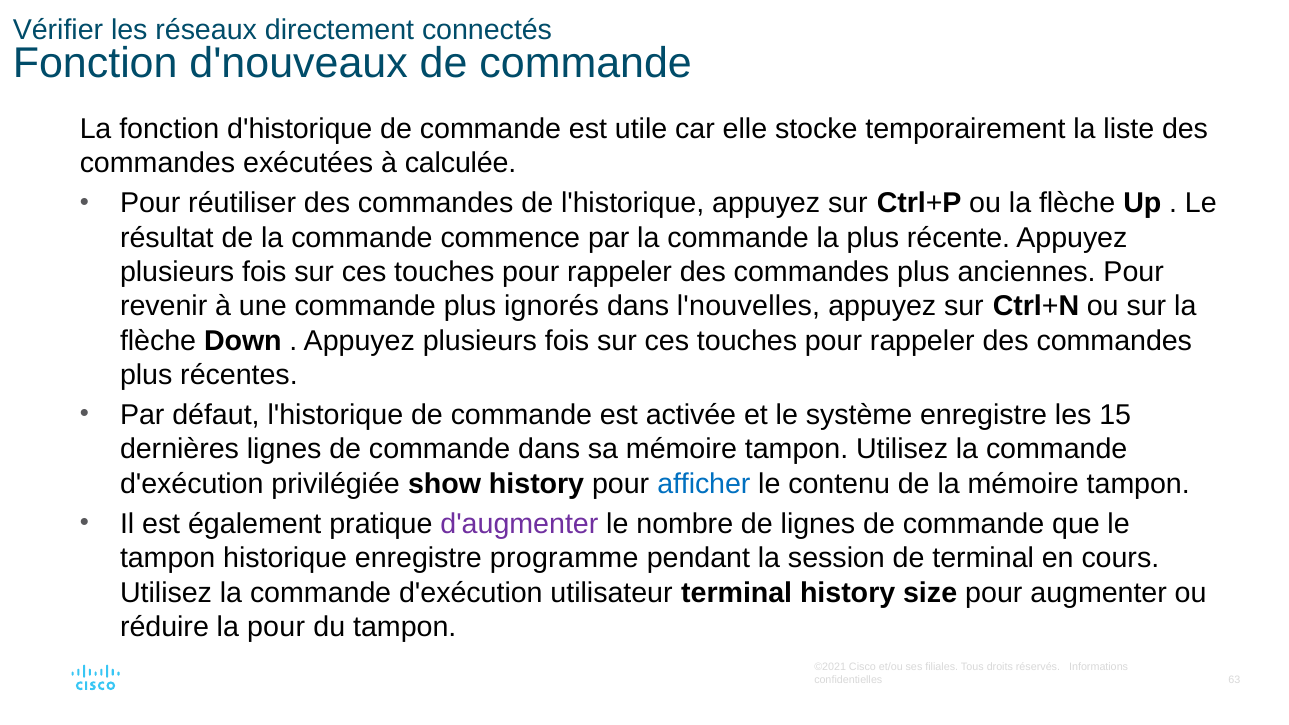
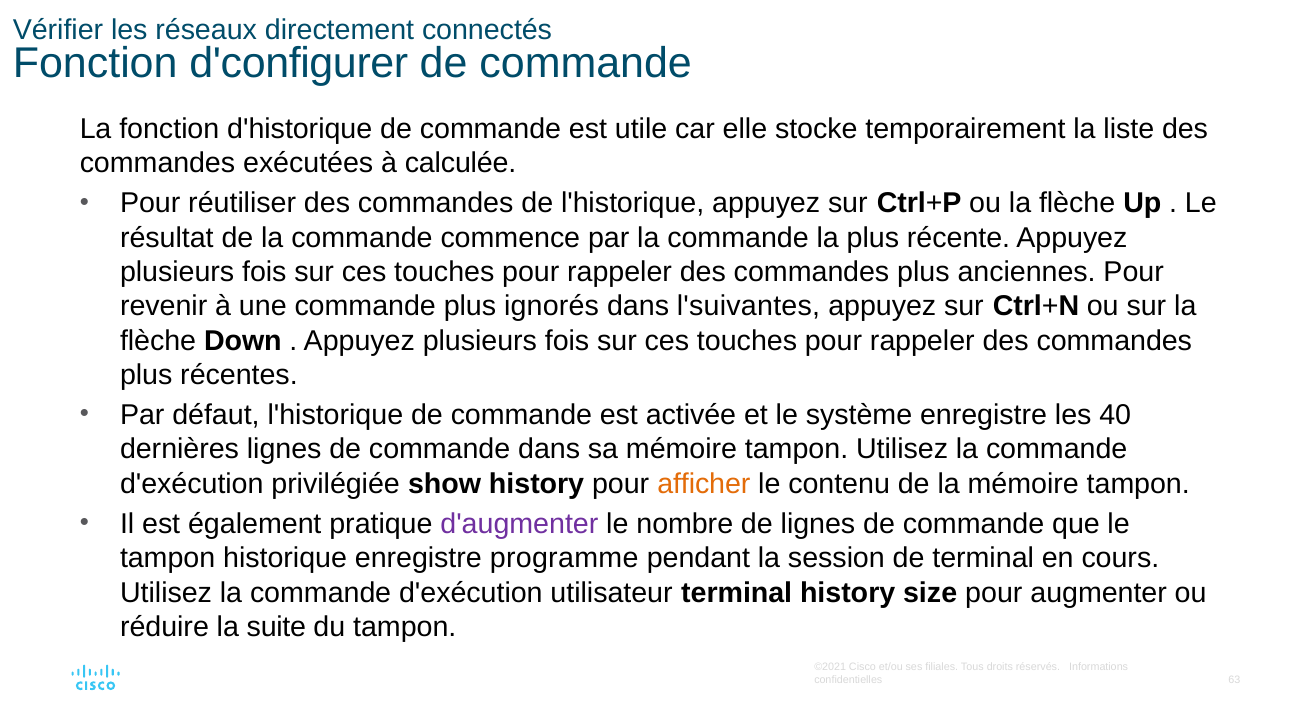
d'nouveaux: d'nouveaux -> d'configurer
l'nouvelles: l'nouvelles -> l'suivantes
15: 15 -> 40
afficher colour: blue -> orange
la pour: pour -> suite
